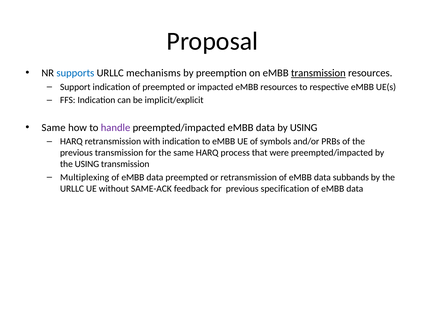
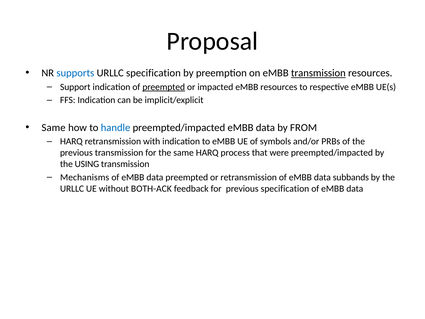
URLLC mechanisms: mechanisms -> specification
preempted at (164, 87) underline: none -> present
handle colour: purple -> blue
by USING: USING -> FROM
Multiplexing: Multiplexing -> Mechanisms
SAME-ACK: SAME-ACK -> BOTH-ACK
